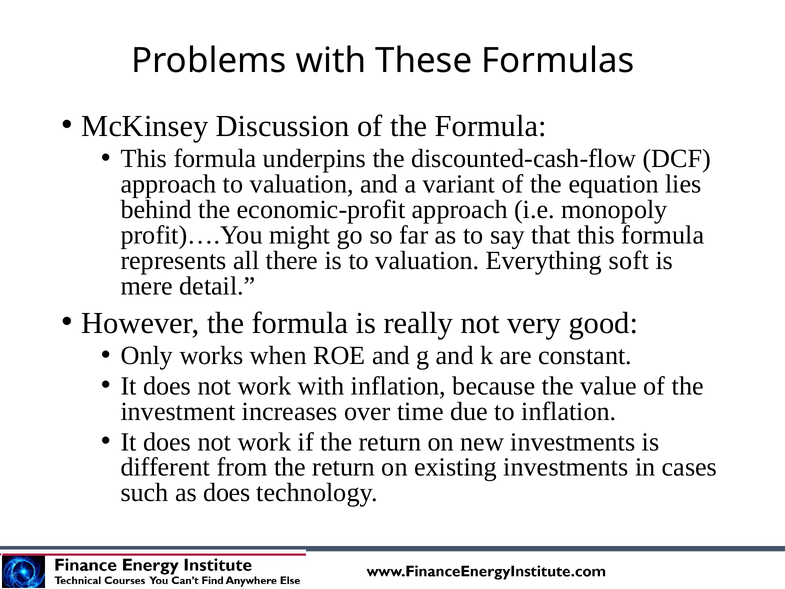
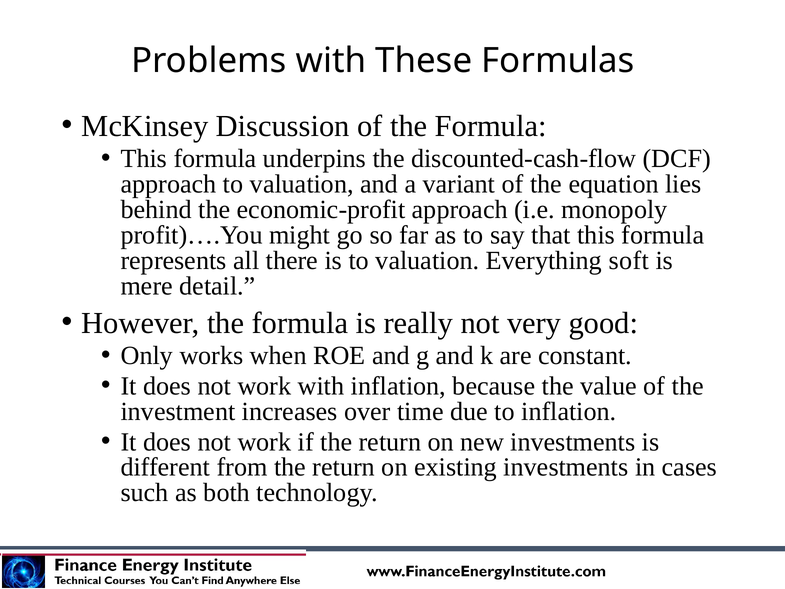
as does: does -> both
